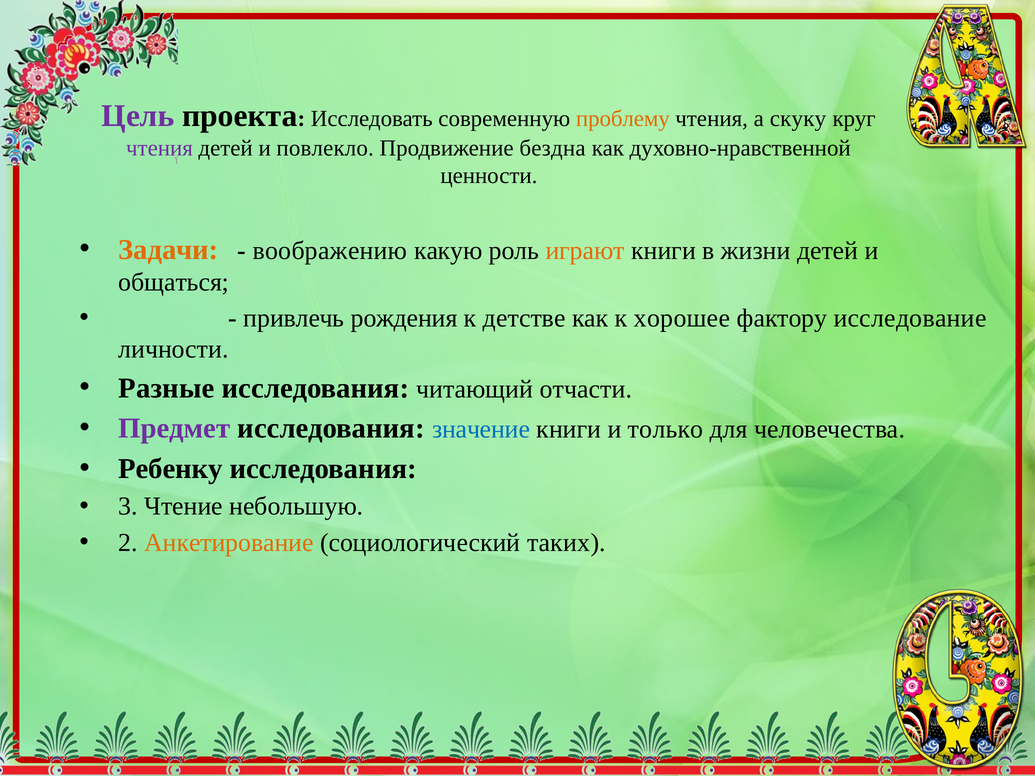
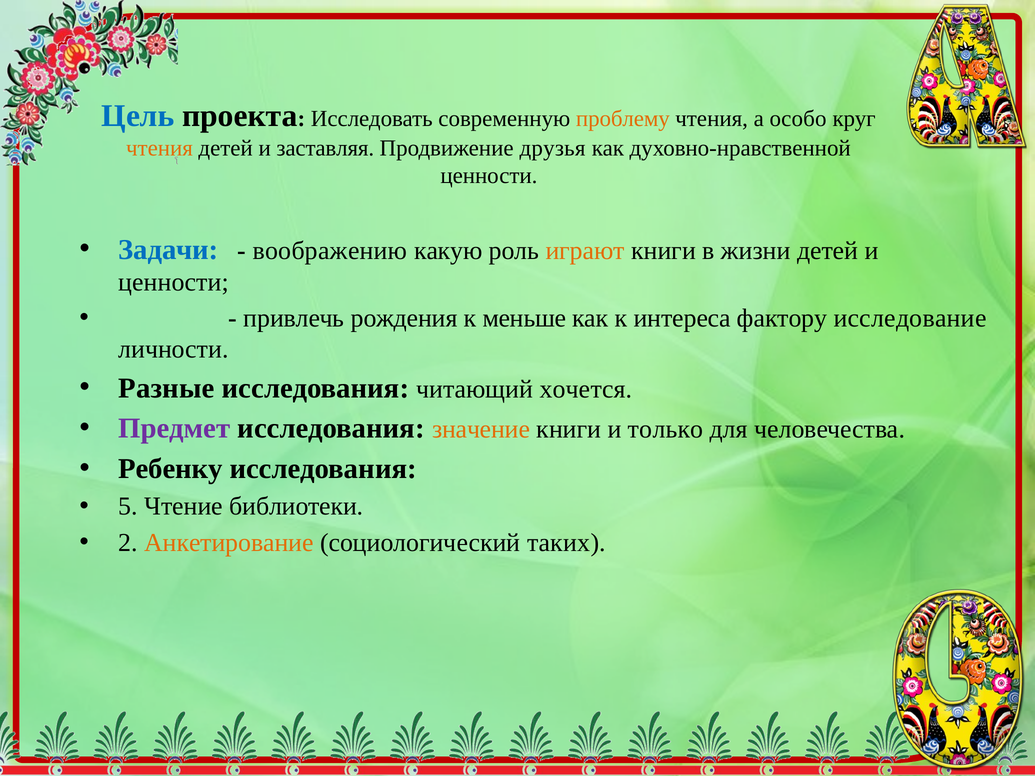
Цель colour: purple -> blue
скуку: скуку -> особо
чтения at (159, 148) colour: purple -> orange
повлекло: повлекло -> заставляя
бездна: бездна -> друзья
Задачи colour: orange -> blue
общаться at (174, 282): общаться -> ценности
детстве: детстве -> меньше
хорошее: хорошее -> интереса
отчасти: отчасти -> хочется
значение colour: blue -> orange
3: 3 -> 5
небольшую: небольшую -> библиотеки
